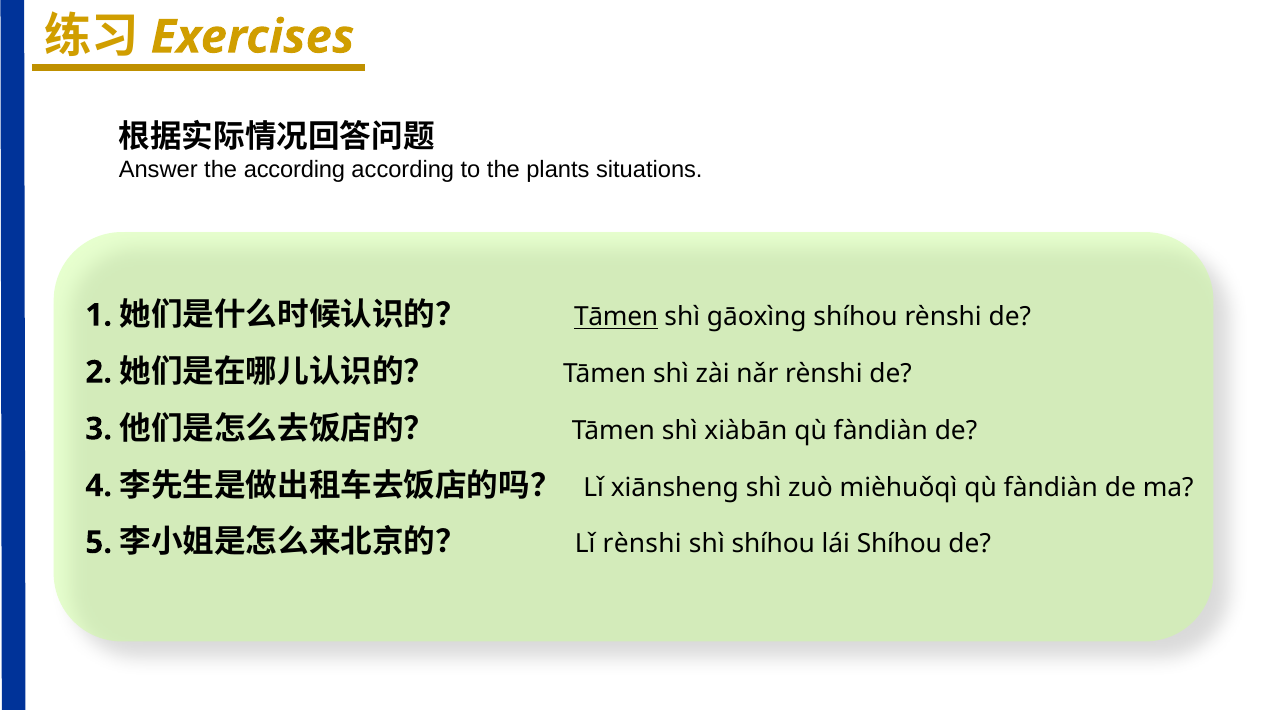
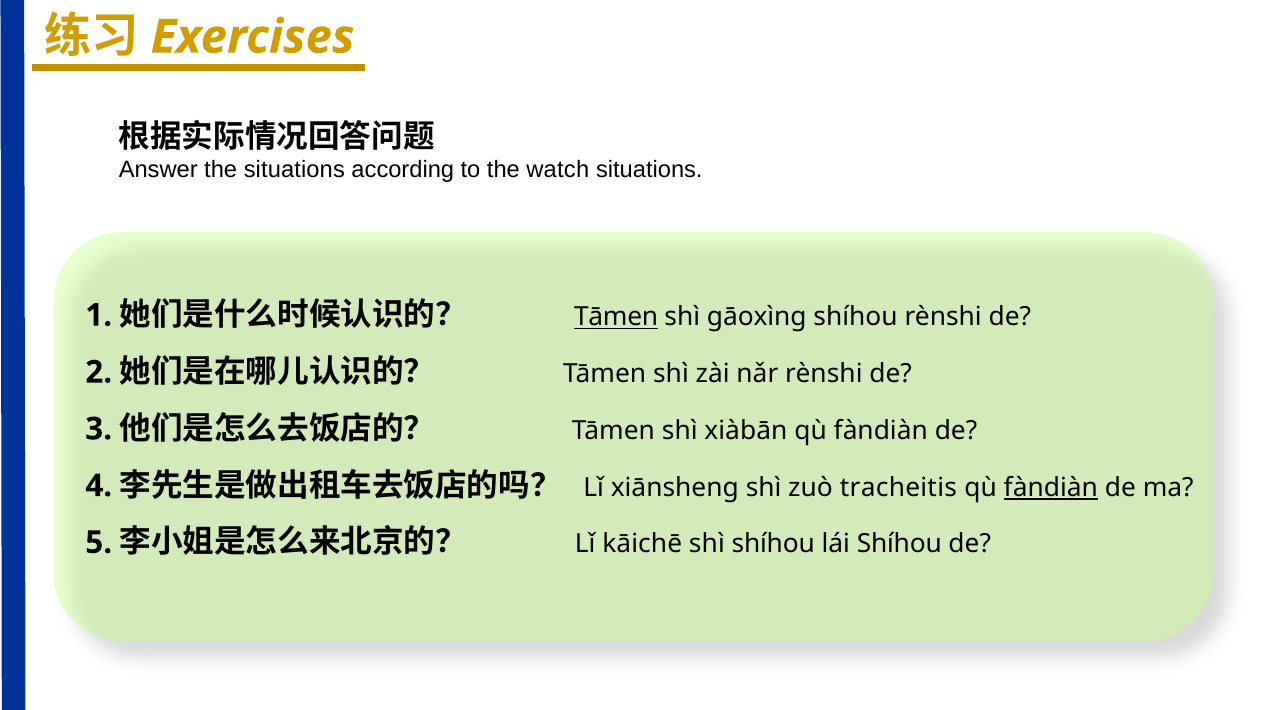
the according: according -> situations
plants: plants -> watch
mièhuǒqì: mièhuǒqì -> tracheitis
fàndiàn at (1051, 488) underline: none -> present
Lǐ rènshi: rènshi -> kāichē
